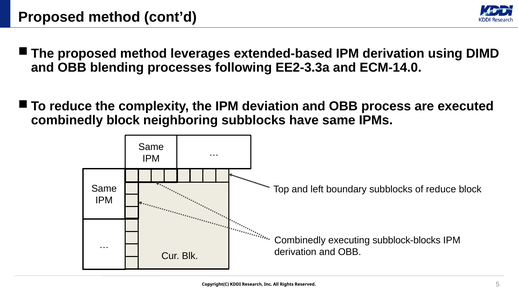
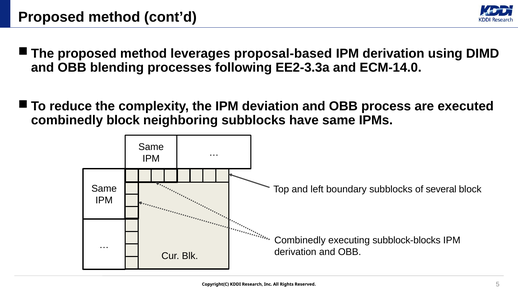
extended-based: extended-based -> proposal-based
of reduce: reduce -> several
